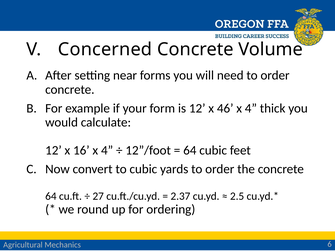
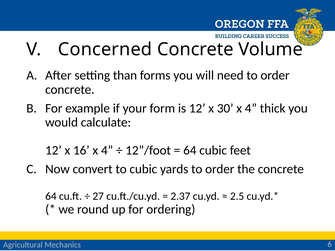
near: near -> than
46: 46 -> 30
